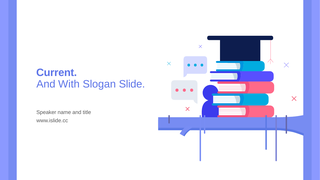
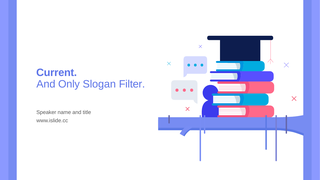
With: With -> Only
Slide: Slide -> Filter
